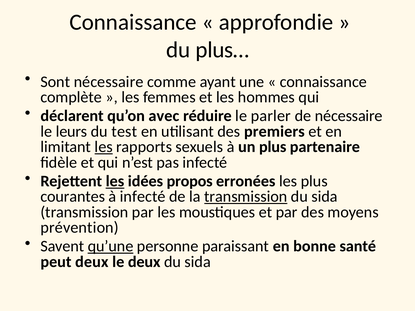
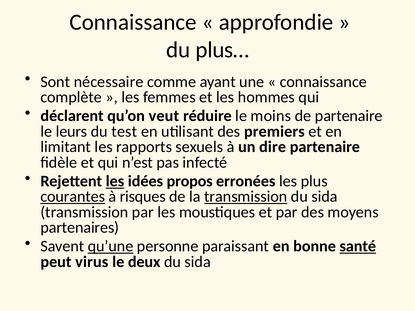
avec: avec -> veut
parler: parler -> moins
de nécessaire: nécessaire -> partenaire
les at (104, 147) underline: present -> none
un plus: plus -> dire
courantes underline: none -> present
à infecté: infecté -> risques
prévention: prévention -> partenaires
santé underline: none -> present
peut deux: deux -> virus
